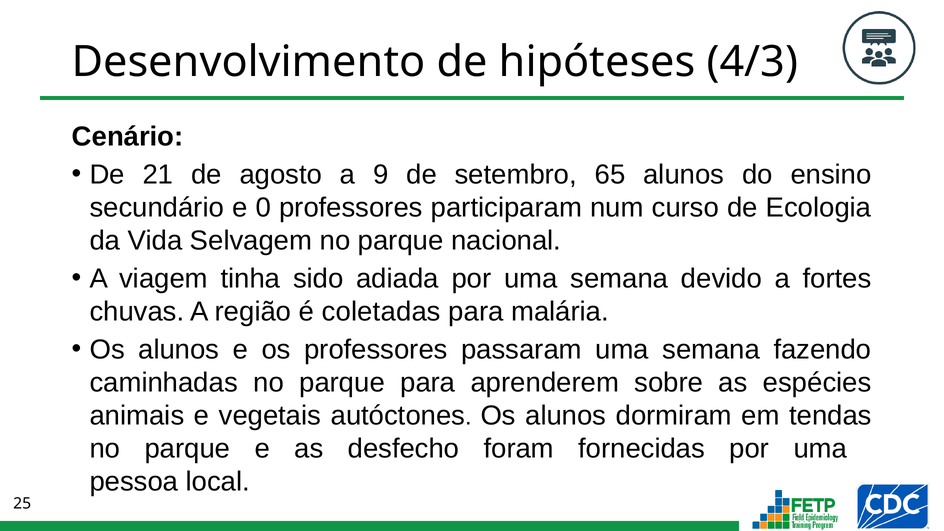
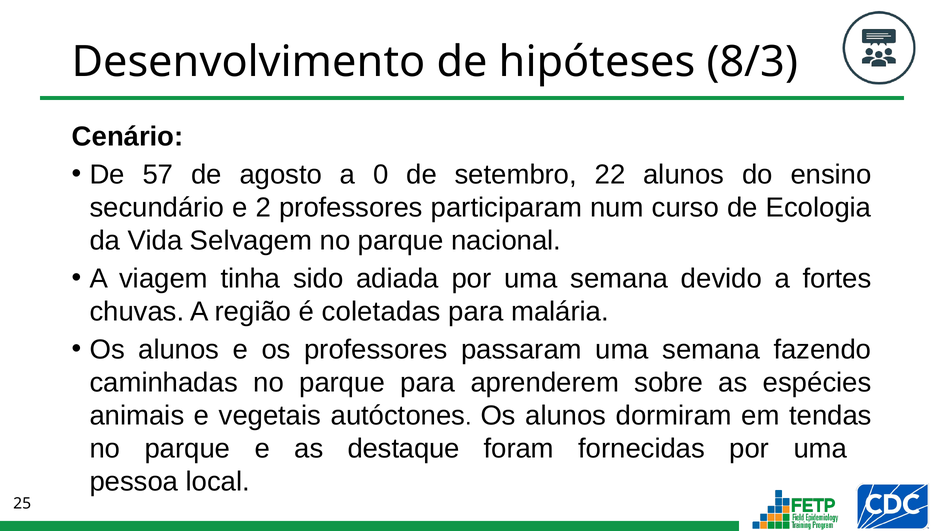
4/3: 4/3 -> 8/3
21: 21 -> 57
9: 9 -> 0
65: 65 -> 22
0: 0 -> 2
desfecho: desfecho -> destaque
